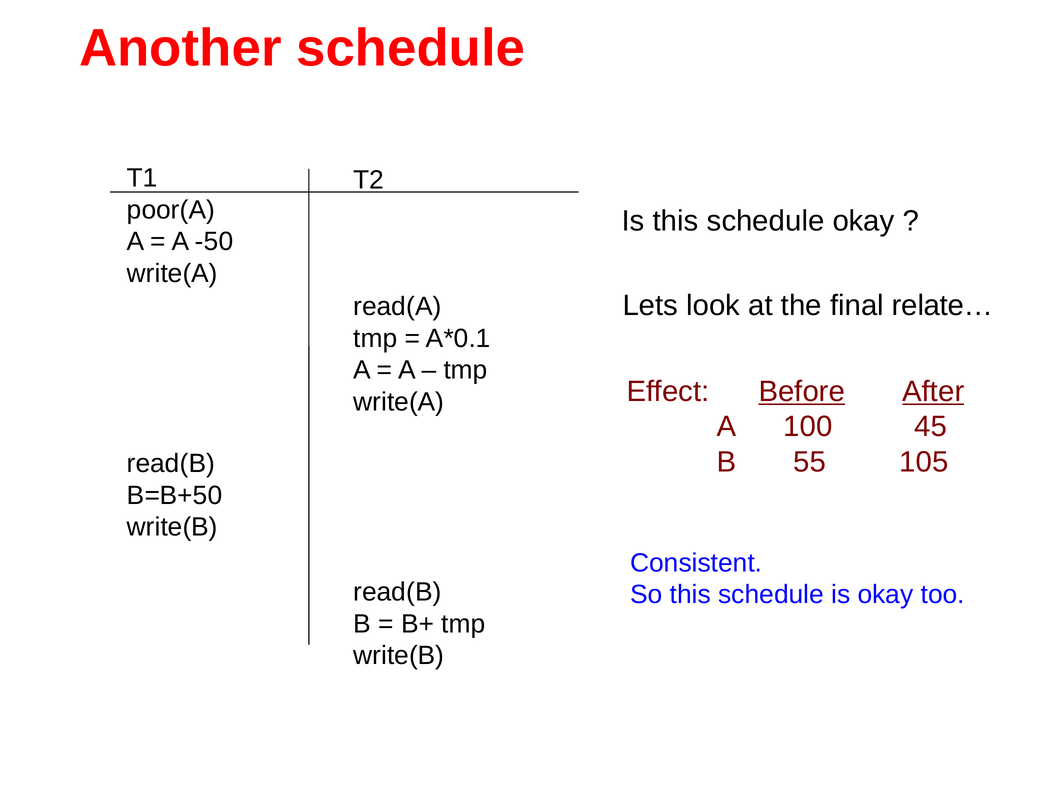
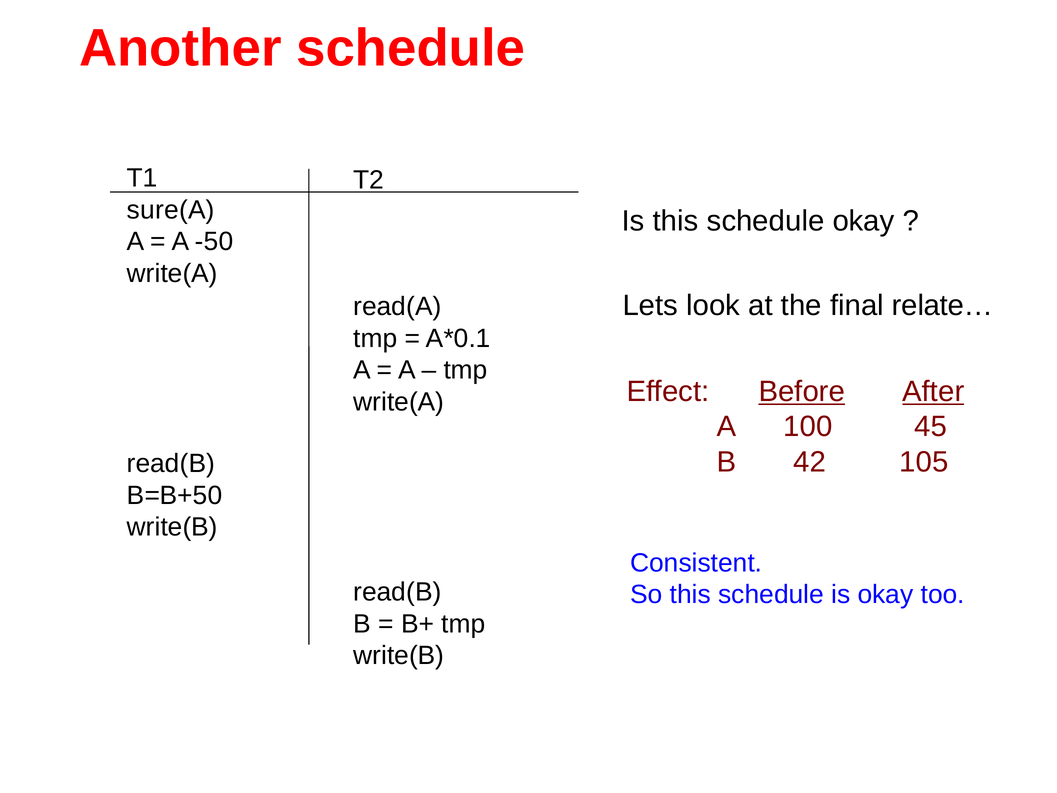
poor(A: poor(A -> sure(A
55: 55 -> 42
